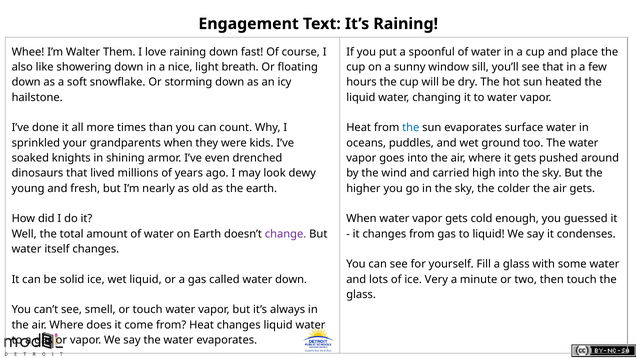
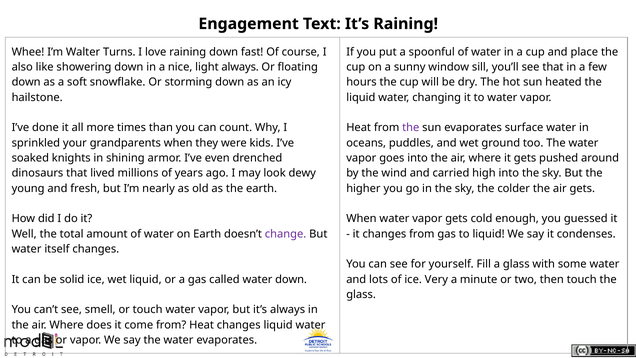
Them: Them -> Turns
light breath: breath -> always
the at (411, 128) colour: blue -> purple
